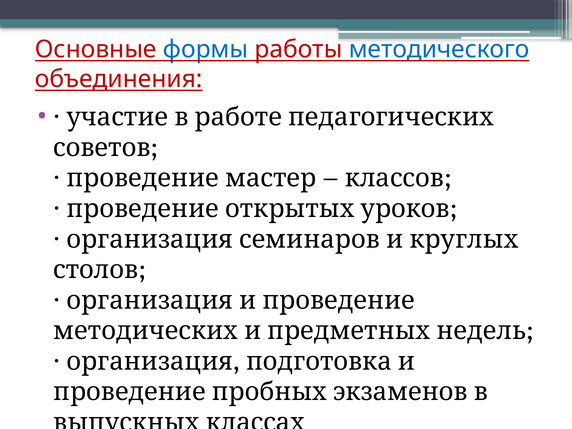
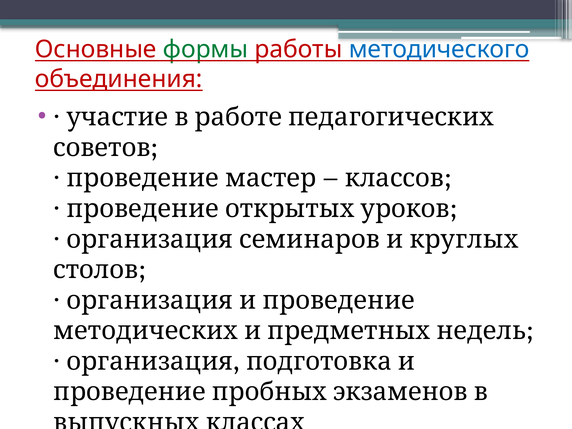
формы colour: blue -> green
